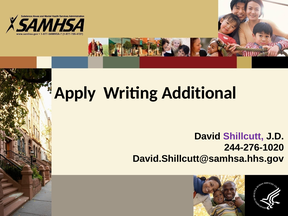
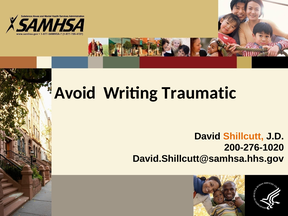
Apply: Apply -> Avoid
Additional: Additional -> Traumatic
Shillcutt colour: purple -> orange
244-276-1020: 244-276-1020 -> 200-276-1020
